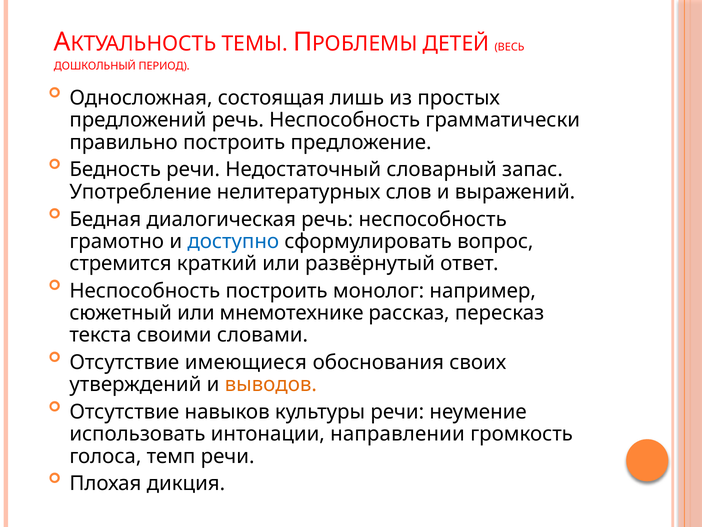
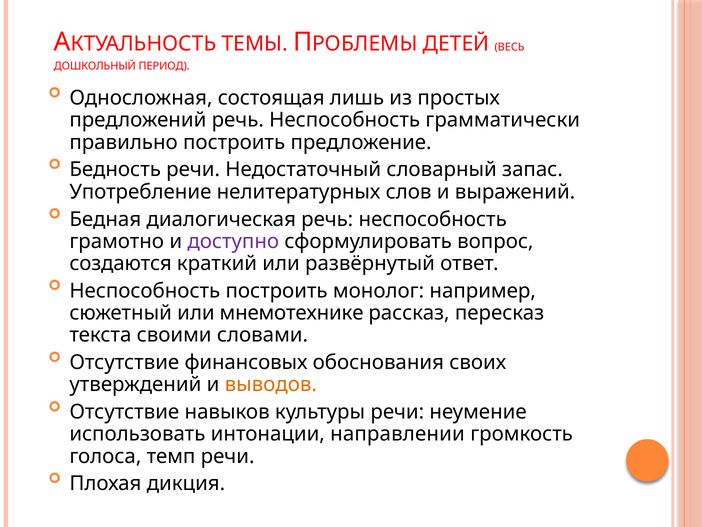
доступно colour: blue -> purple
стремится: стремится -> создаются
имеющиеся: имеющиеся -> финансовых
